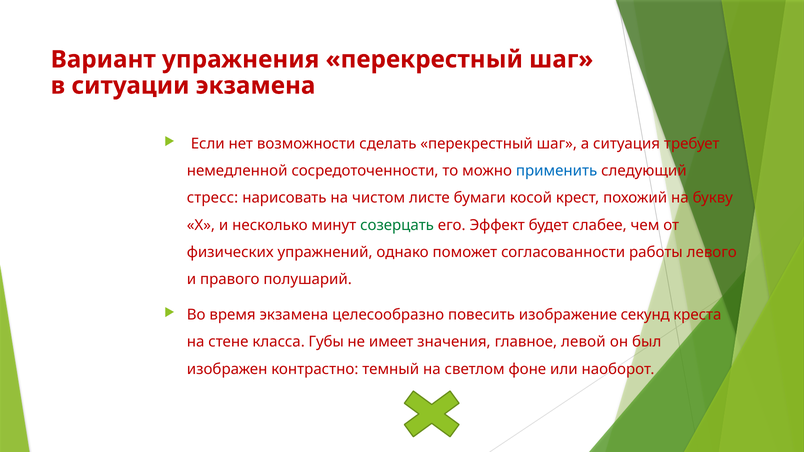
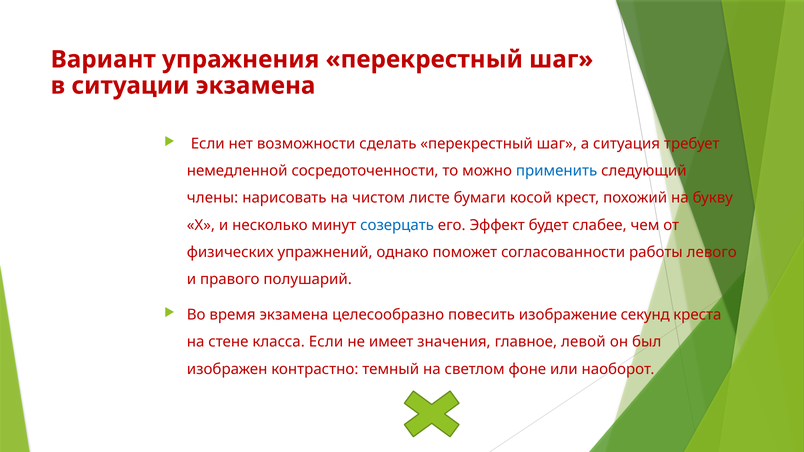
стресс: стресс -> члены
созерцать colour: green -> blue
класса Губы: Губы -> Если
